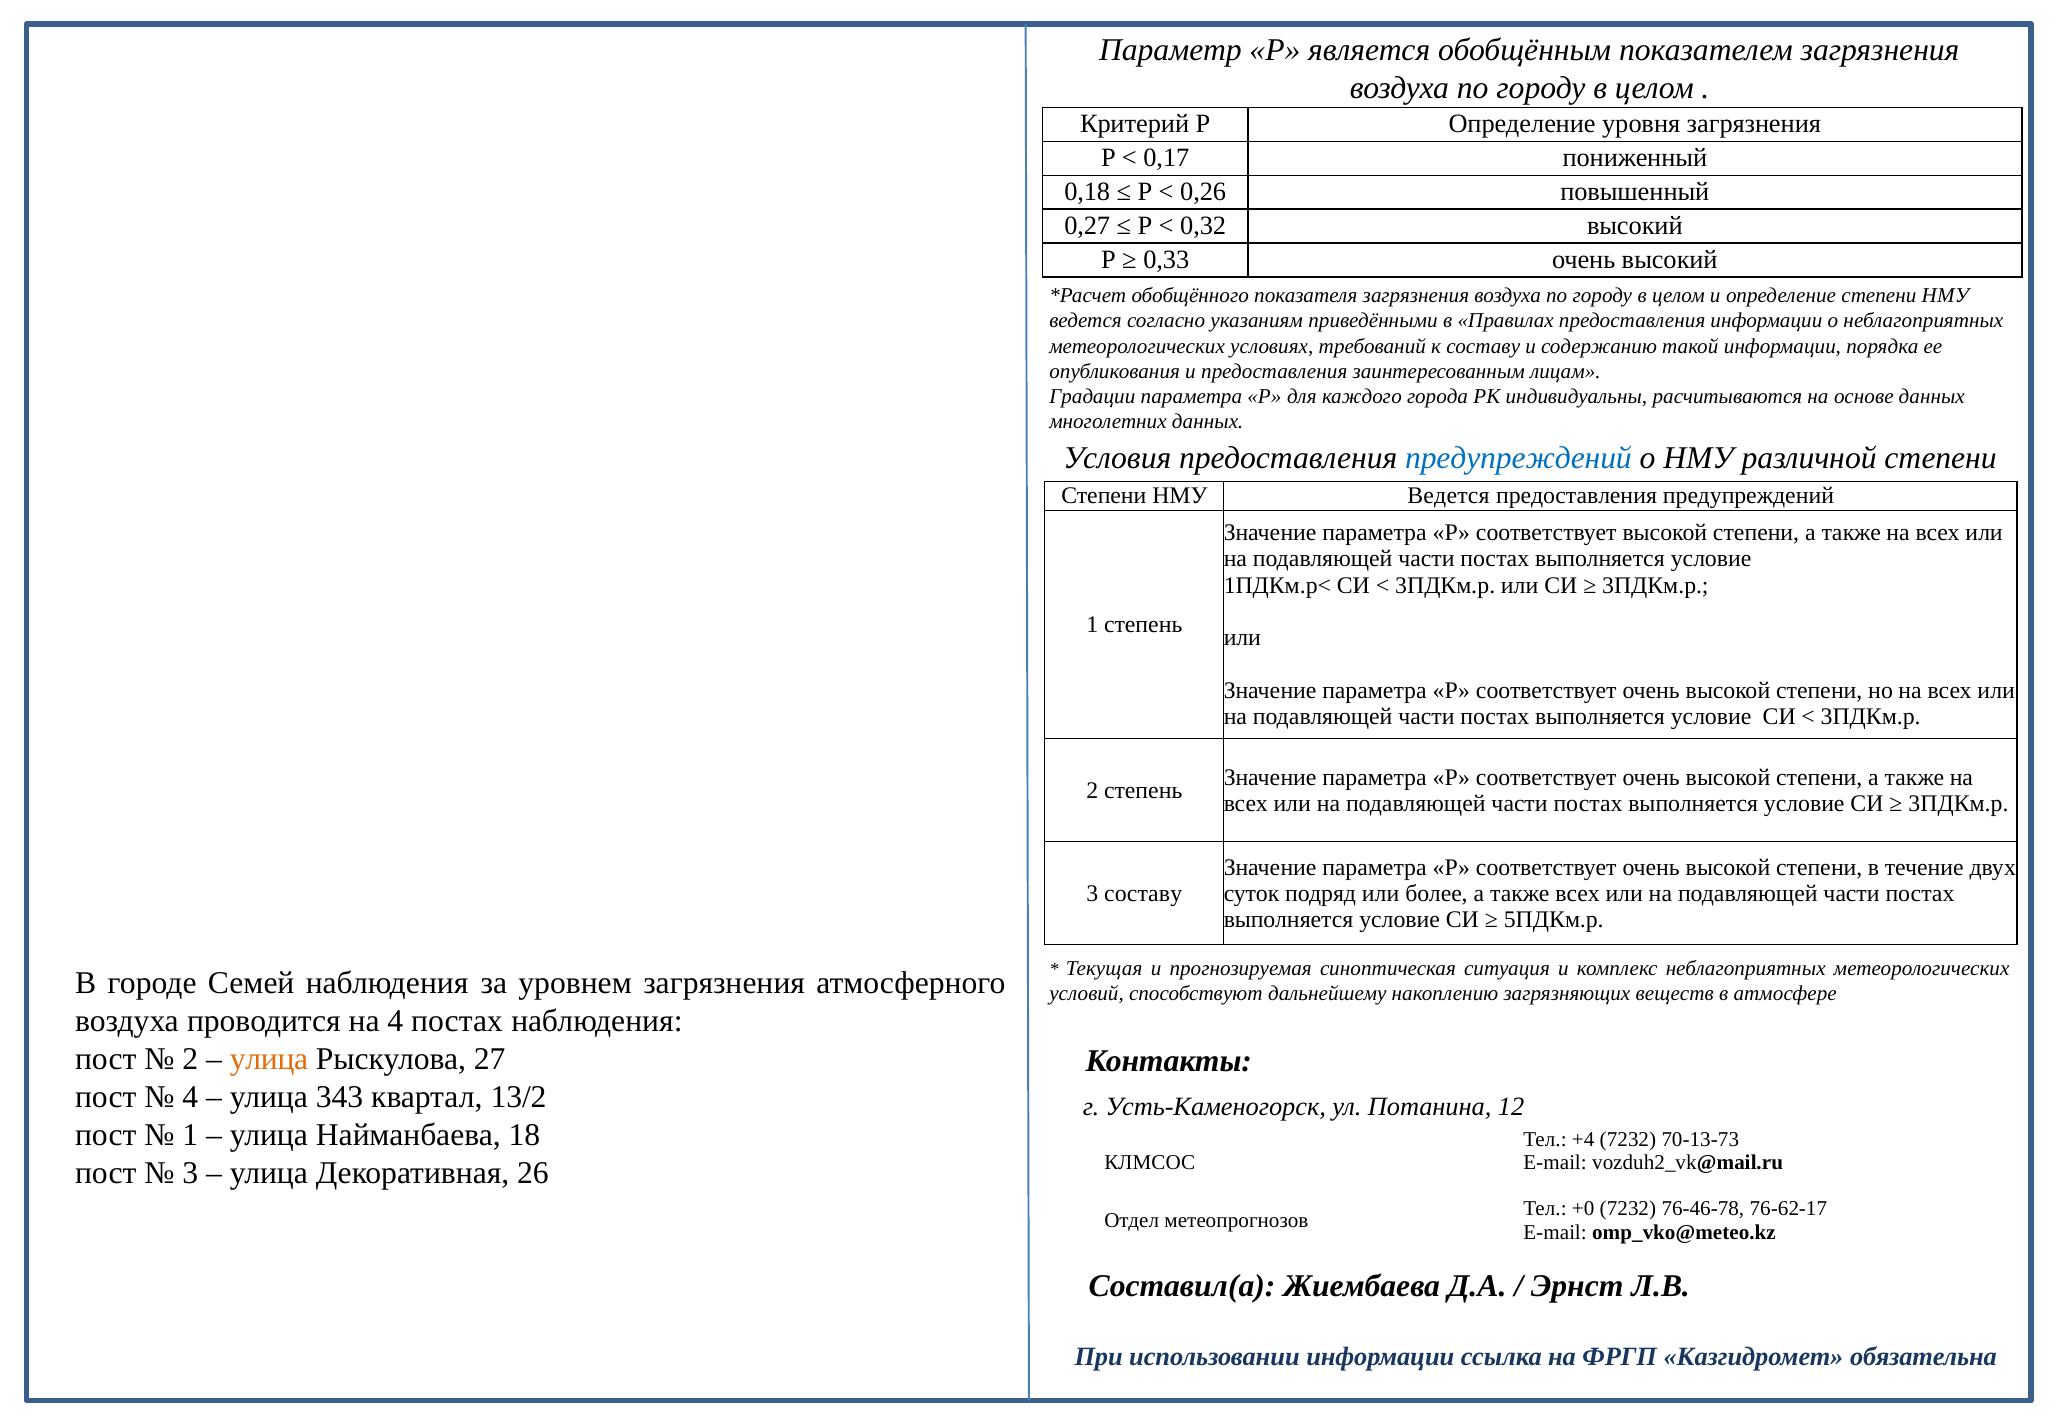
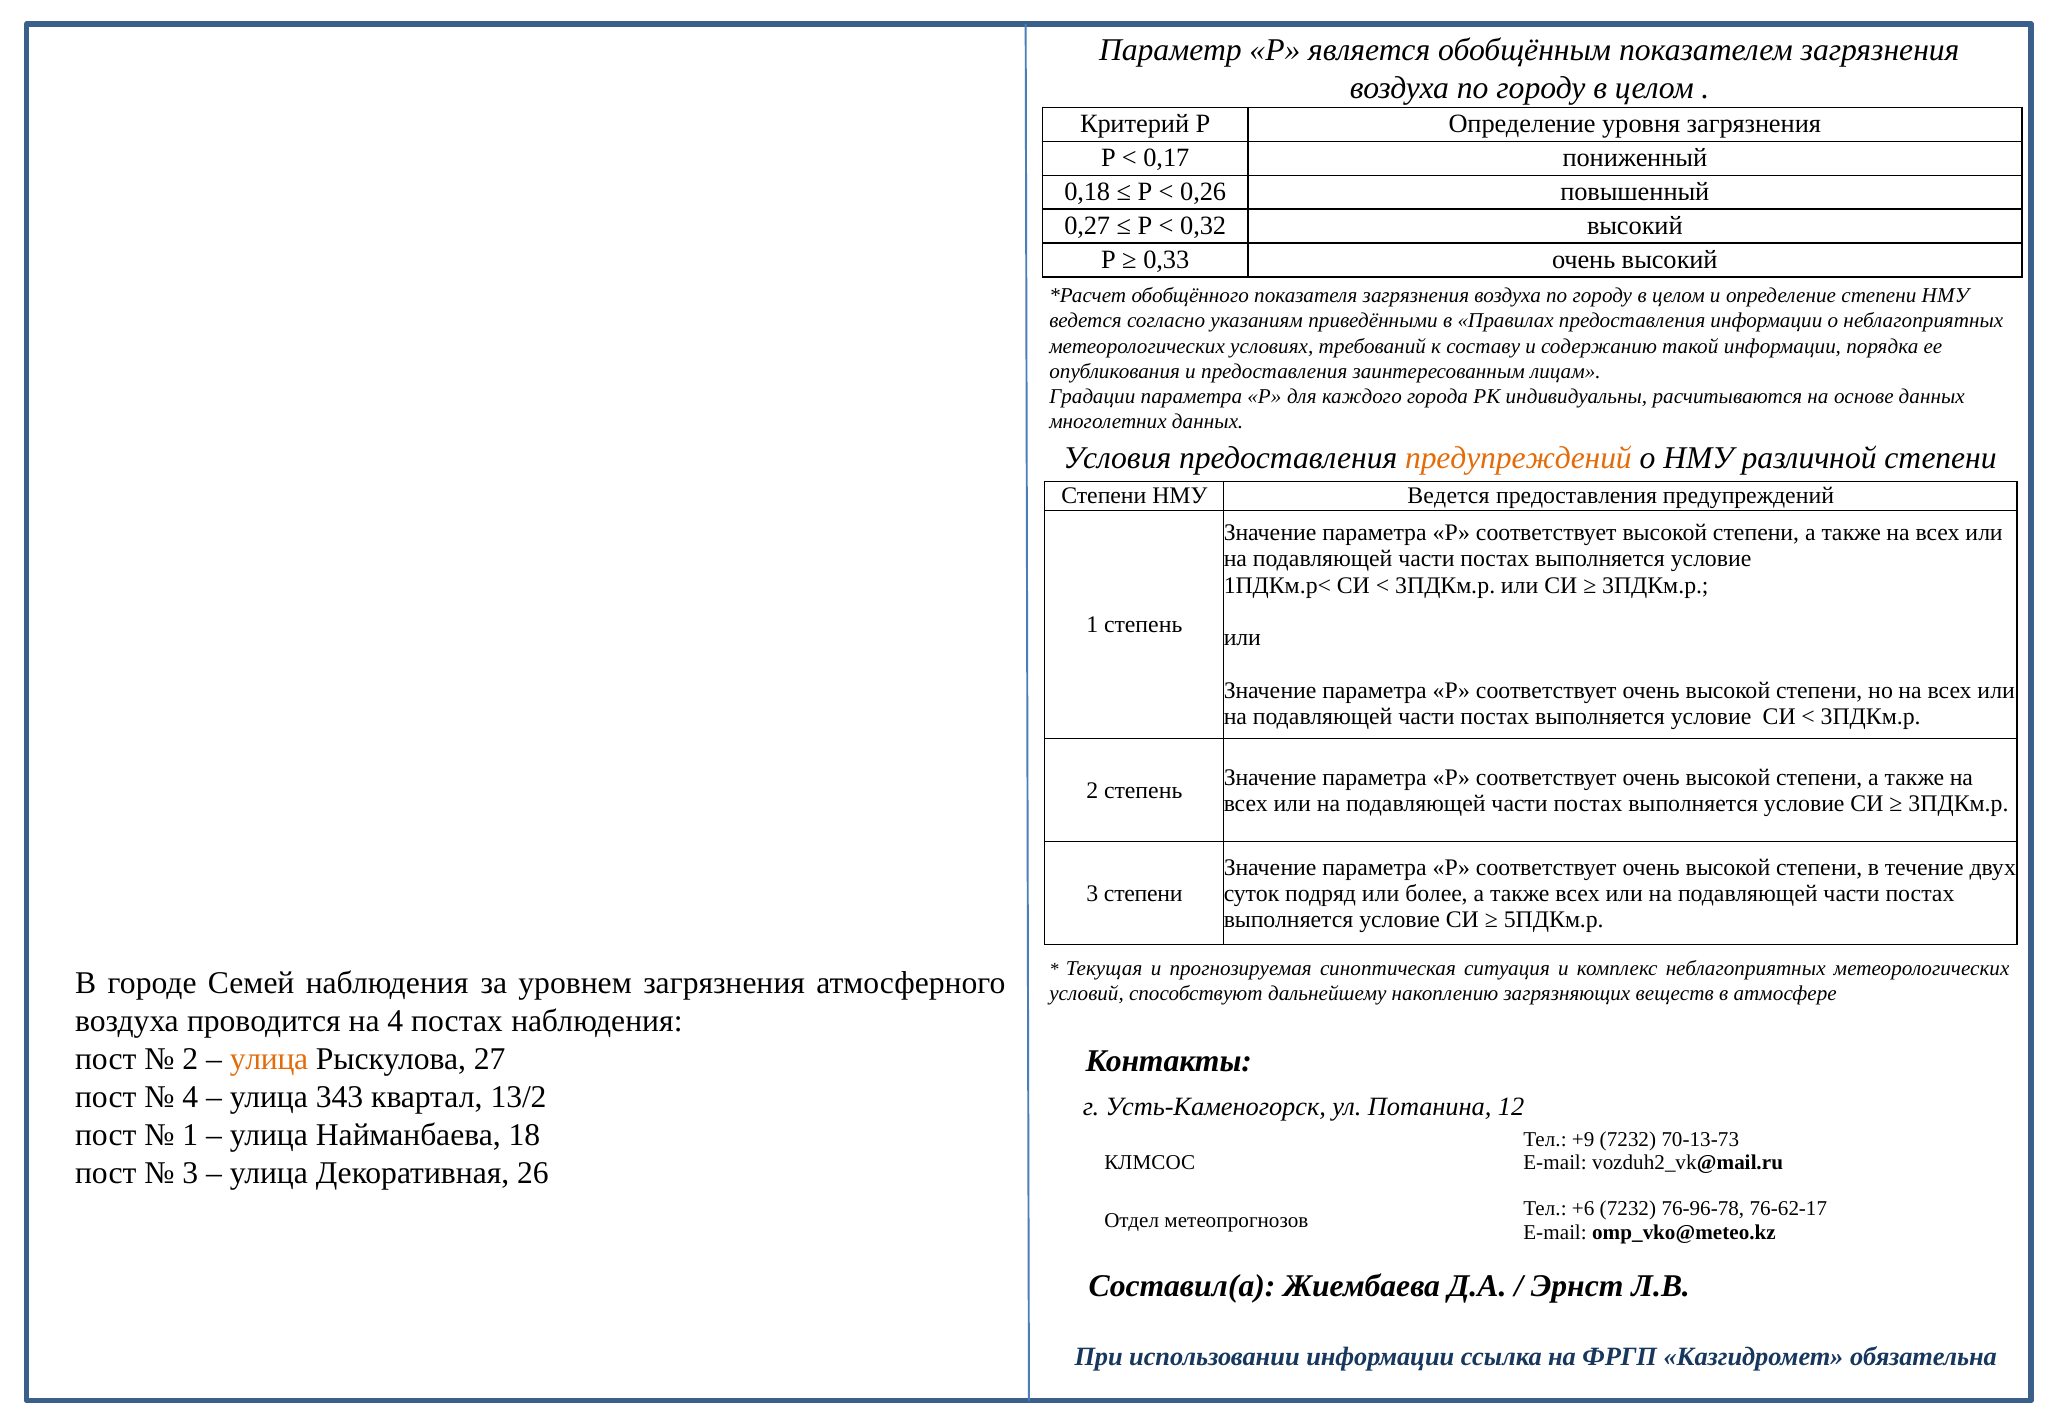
предупреждений at (1518, 458) colour: blue -> orange
3 составу: составу -> степени
+4: +4 -> +9
+0: +0 -> +6
76-46-78: 76-46-78 -> 76-96-78
